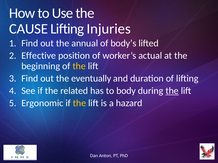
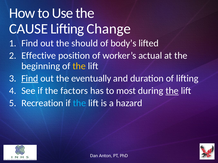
Injuries: Injuries -> Change
annual: annual -> should
Find at (30, 79) underline: none -> present
related: related -> factors
body: body -> most
Ergonomic: Ergonomic -> Recreation
the at (79, 103) colour: yellow -> light blue
